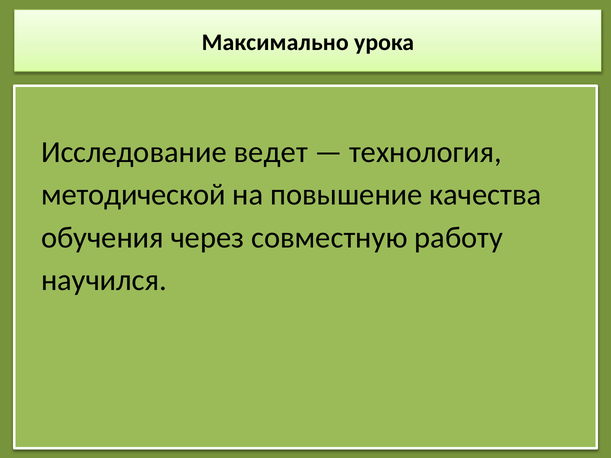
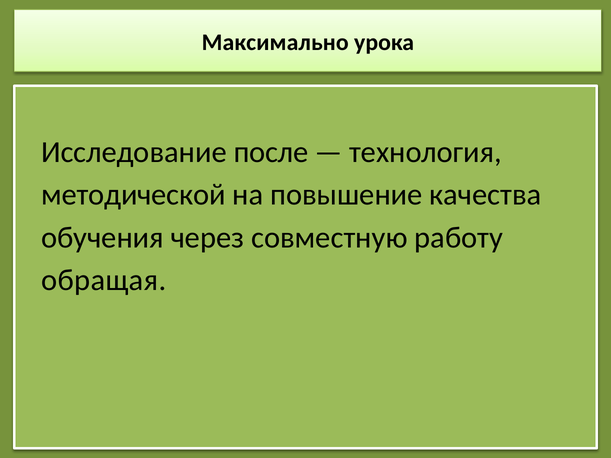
ведет: ведет -> после
научился: научился -> обращая
